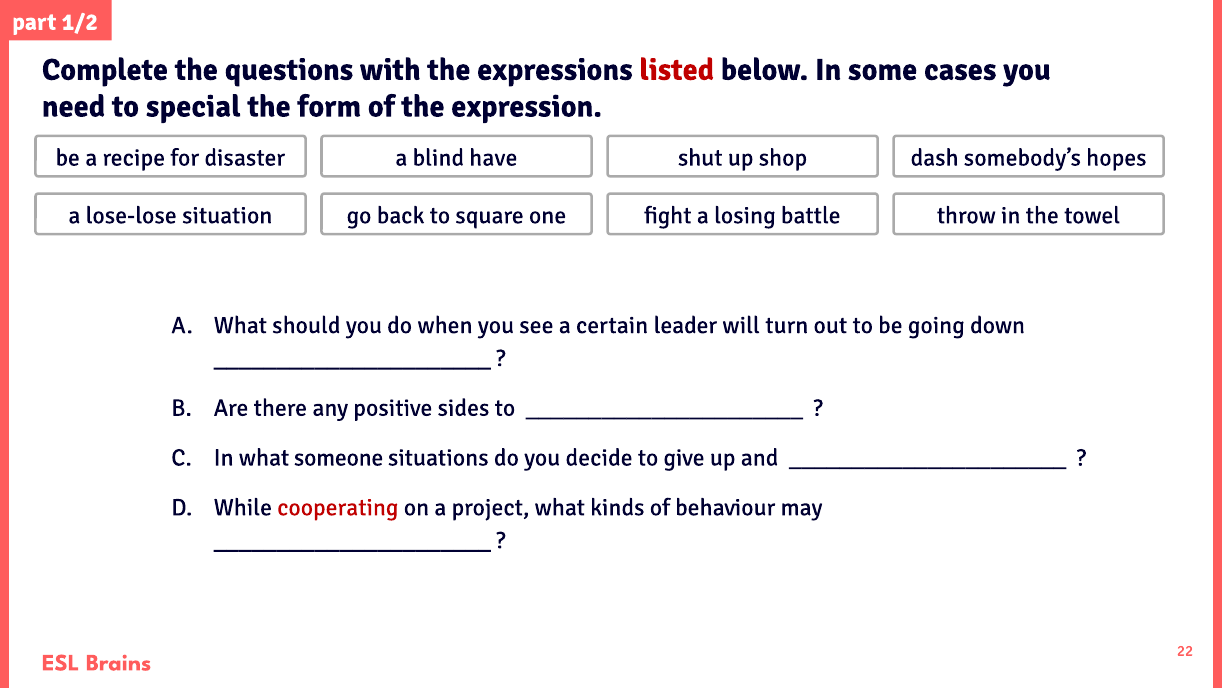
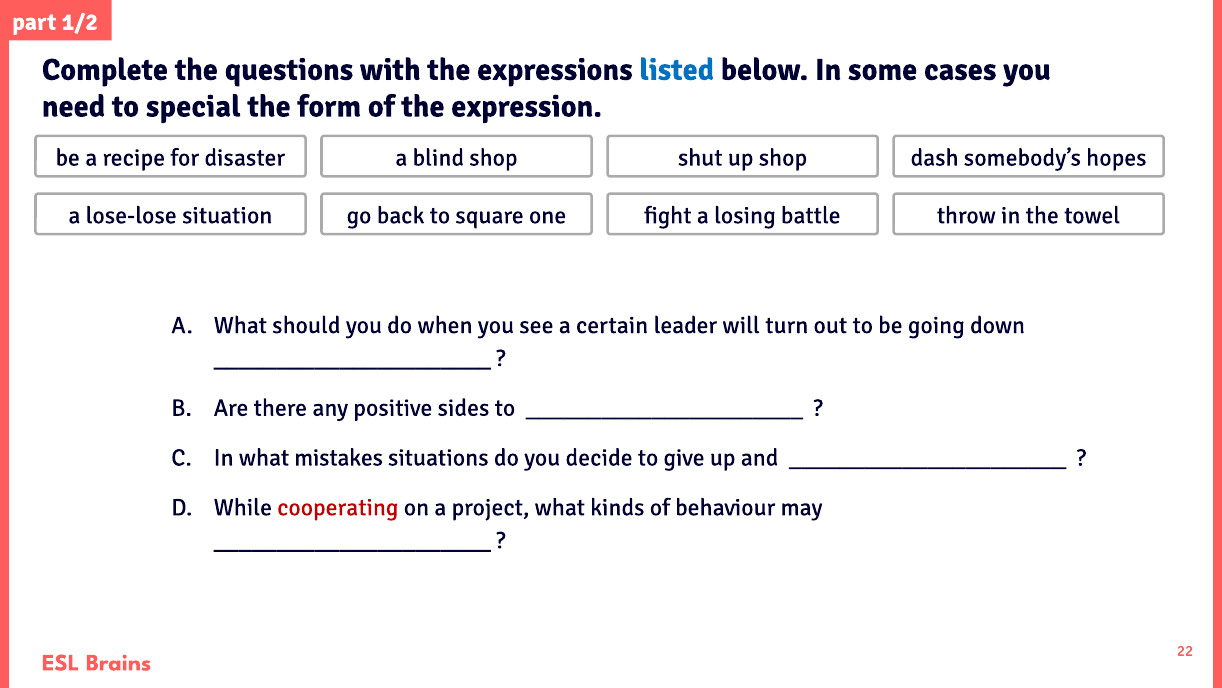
listed colour: red -> blue
blind have: have -> shop
someone: someone -> mistakes
